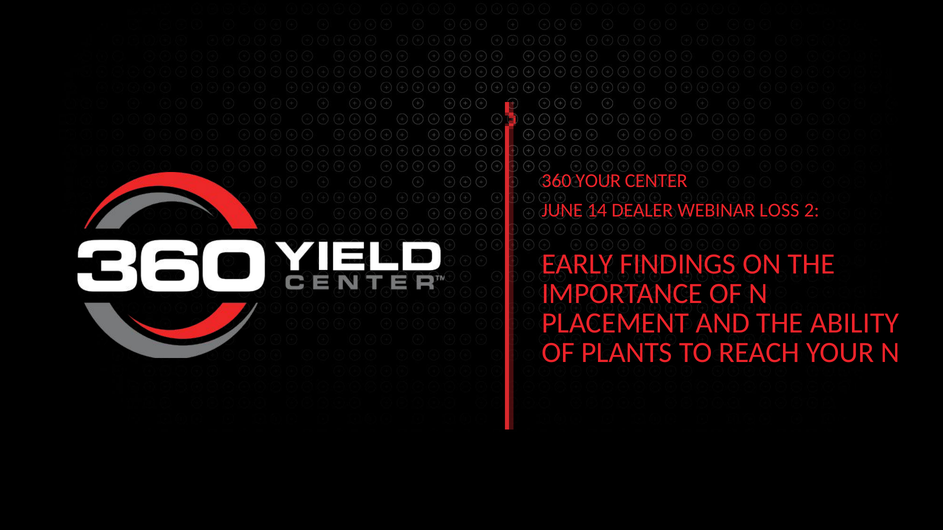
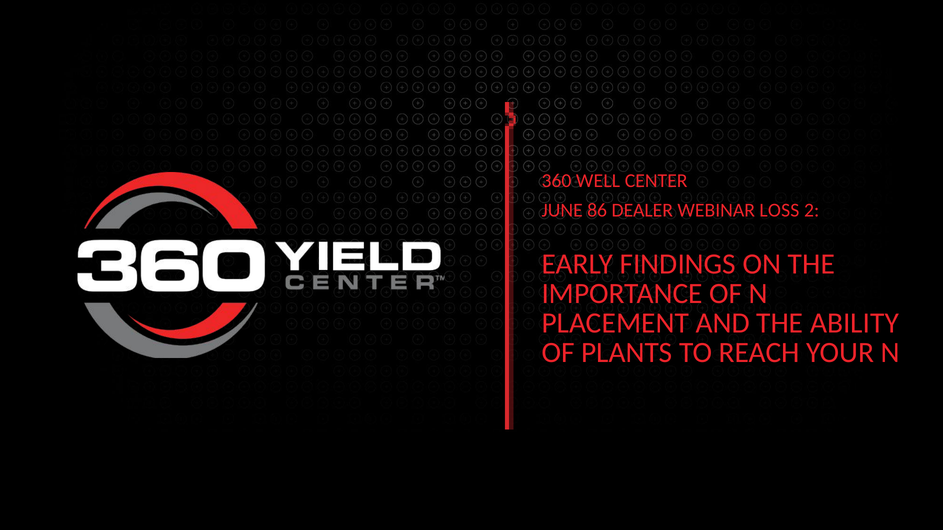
360 YOUR: YOUR -> WELL
14: 14 -> 86
